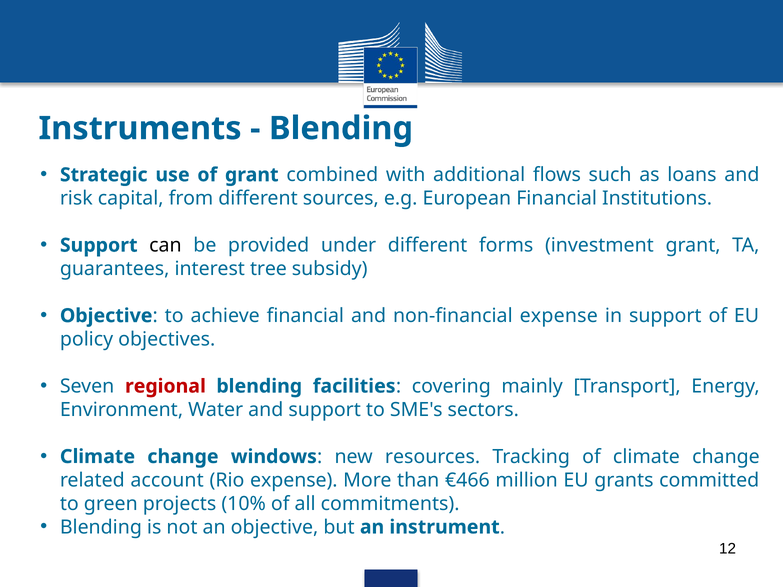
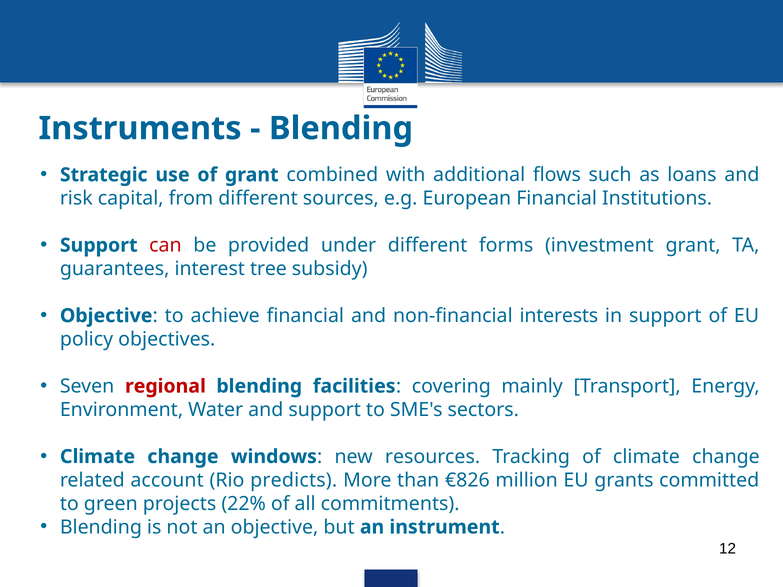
can colour: black -> red
non-financial expense: expense -> interests
Rio expense: expense -> predicts
€466: €466 -> €826
10%: 10% -> 22%
